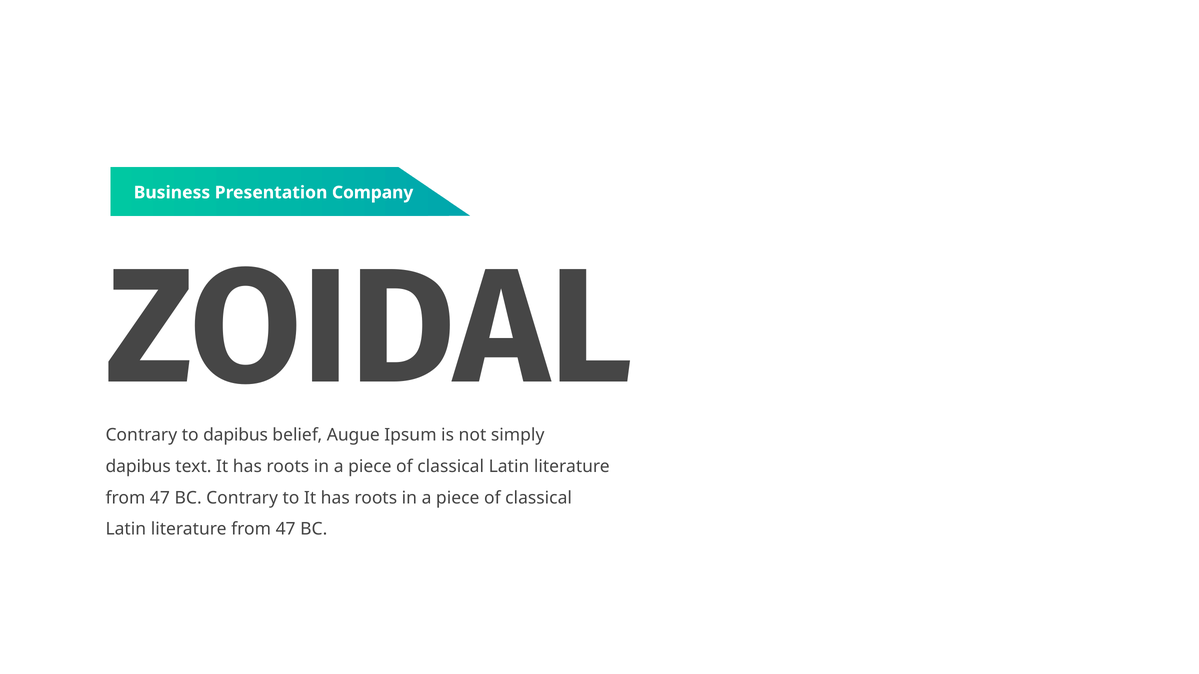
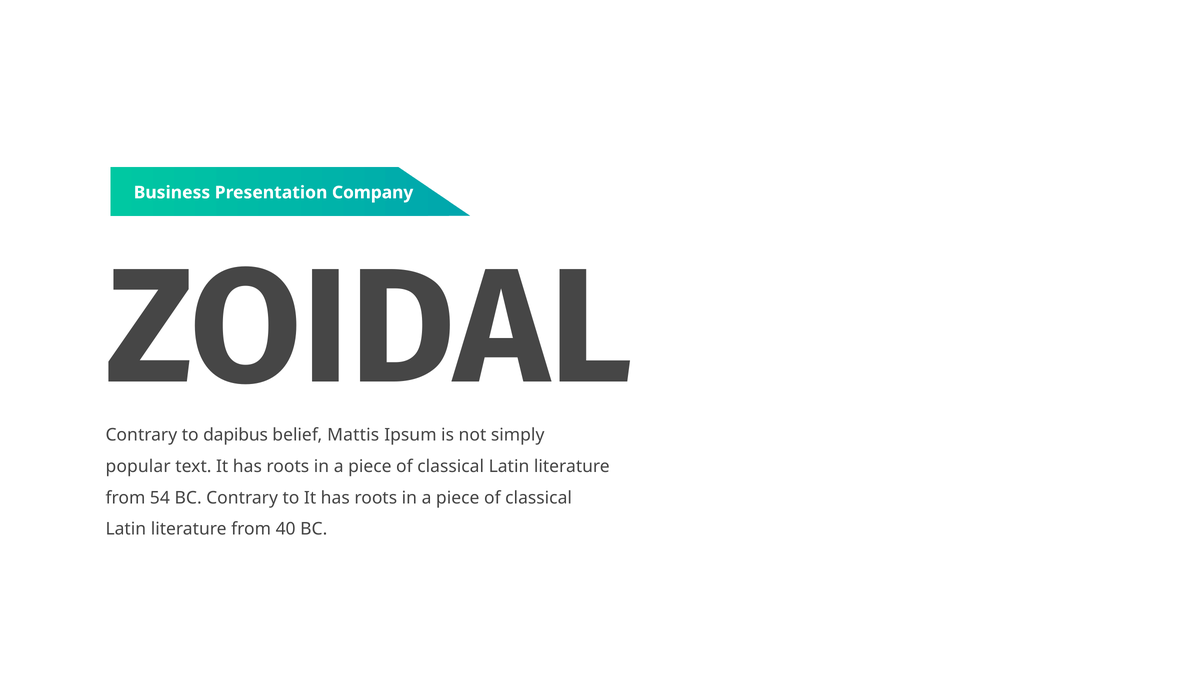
Augue: Augue -> Mattis
dapibus at (138, 467): dapibus -> popular
47 at (160, 498): 47 -> 54
47 at (286, 530): 47 -> 40
